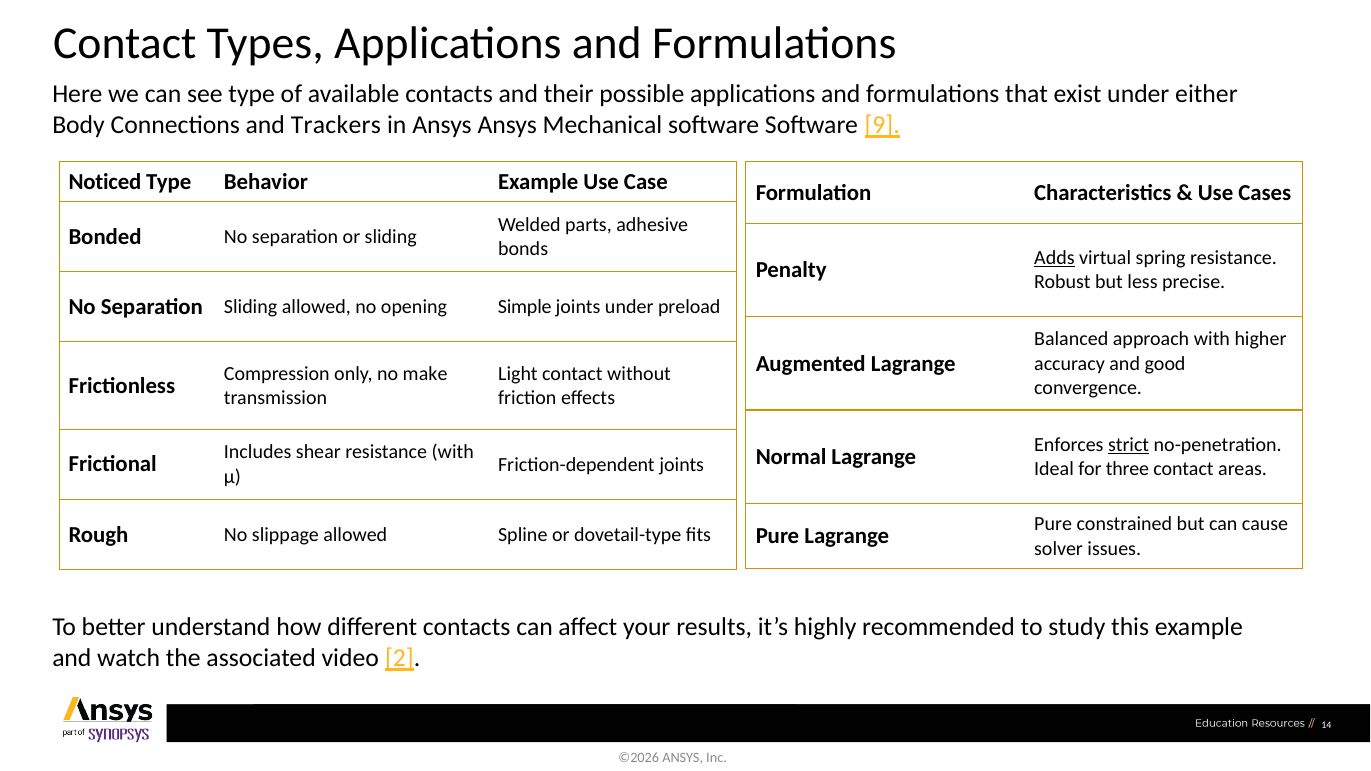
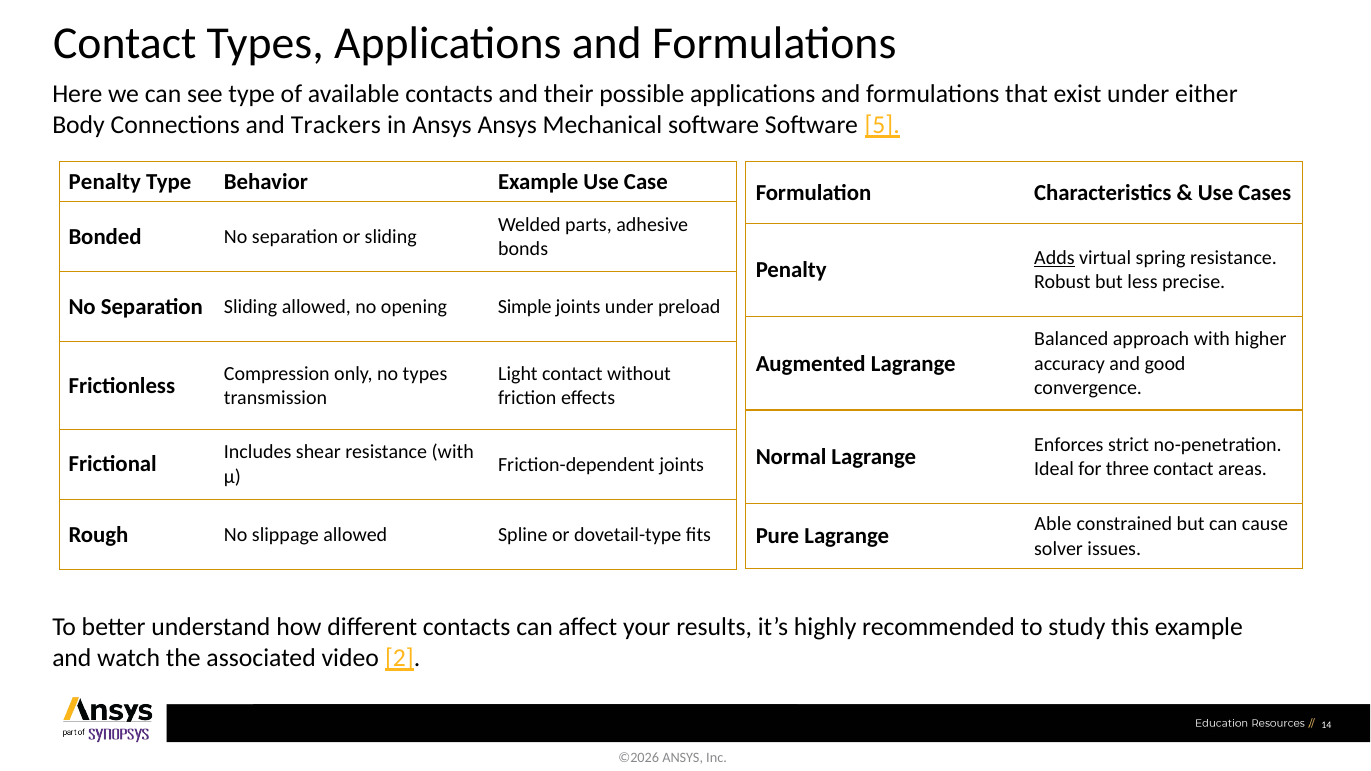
9: 9 -> 5
Noticed at (105, 182): Noticed -> Penalty
no make: make -> types
strict underline: present -> none
Pure at (1053, 524): Pure -> Able
